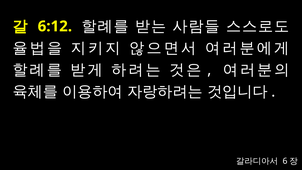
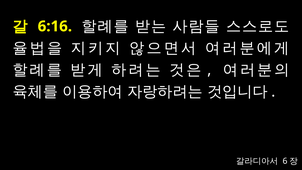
6:12: 6:12 -> 6:16
